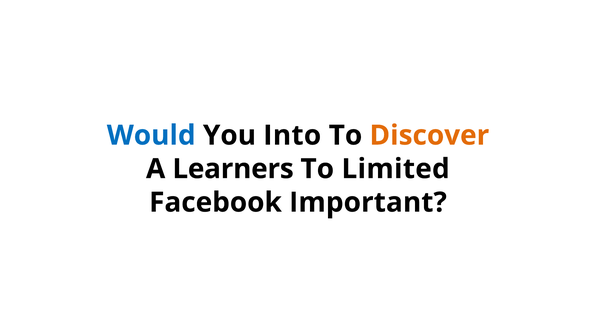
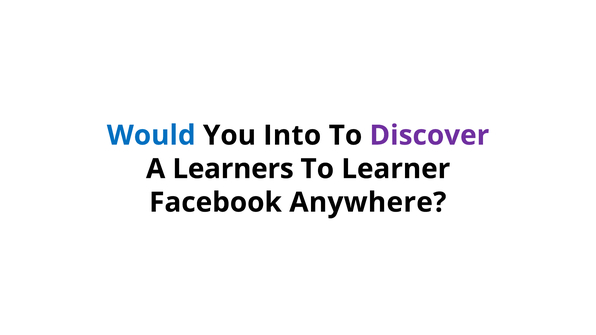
Discover colour: orange -> purple
Limited: Limited -> Learner
Important: Important -> Anywhere
